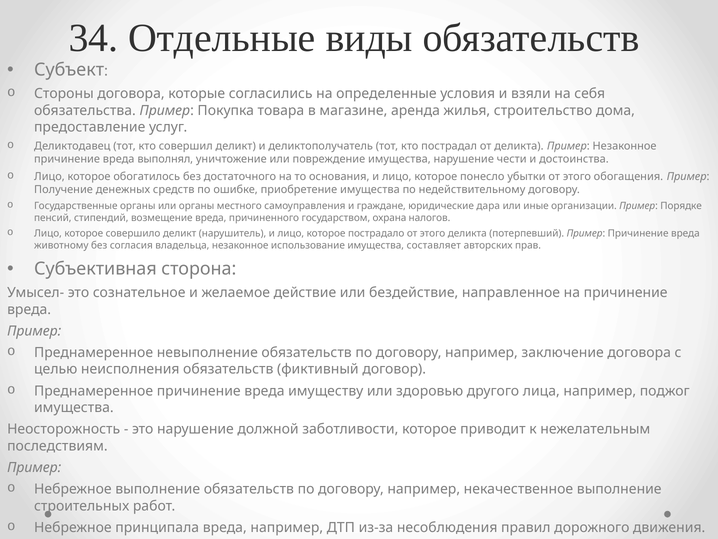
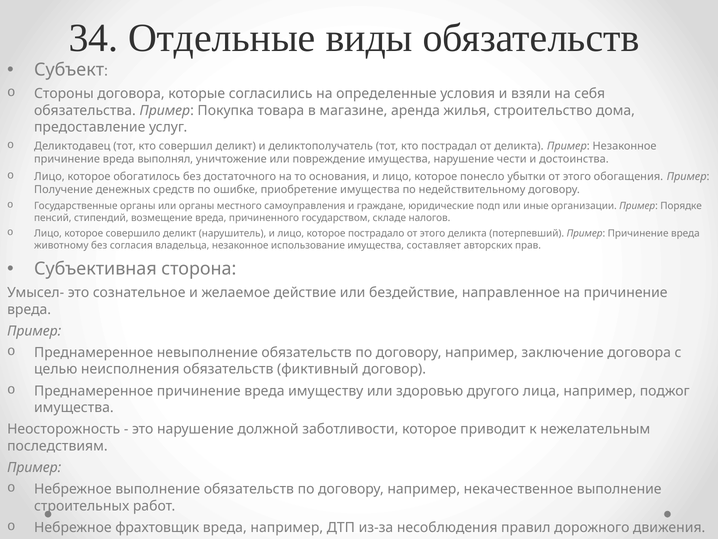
дара: дара -> подп
охрана: охрана -> складе
принципала: принципала -> фрахтовщик
